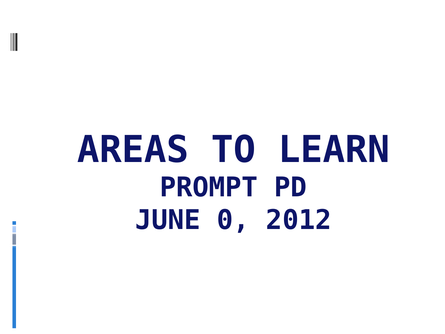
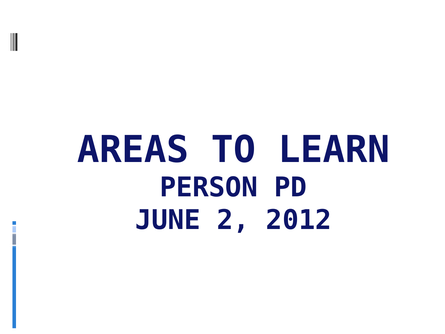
PROMPT: PROMPT -> PERSON
0: 0 -> 2
